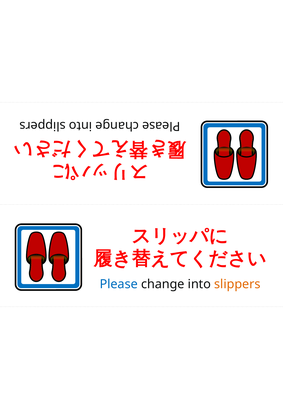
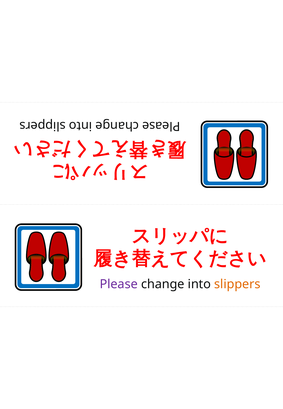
Please colour: blue -> purple
